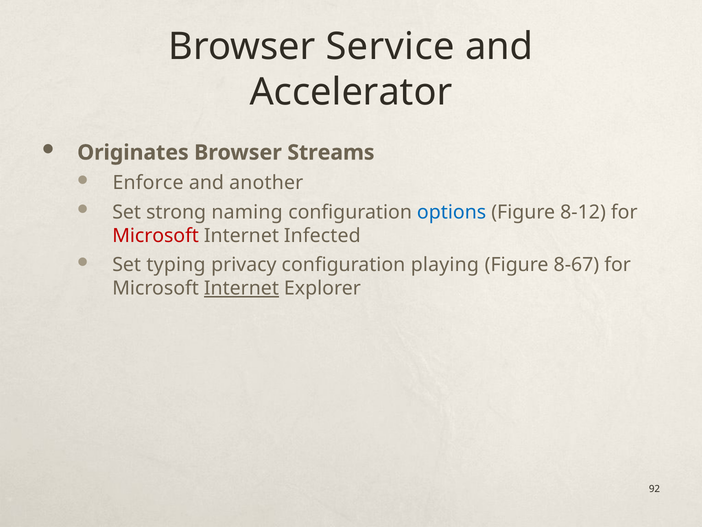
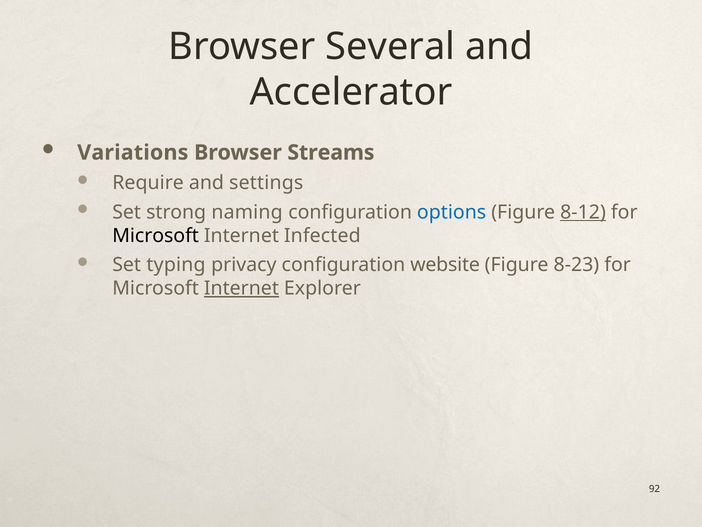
Service: Service -> Several
Originates: Originates -> Variations
Enforce: Enforce -> Require
another: another -> settings
8-12 underline: none -> present
Microsoft at (156, 235) colour: red -> black
playing: playing -> website
8-67: 8-67 -> 8-23
